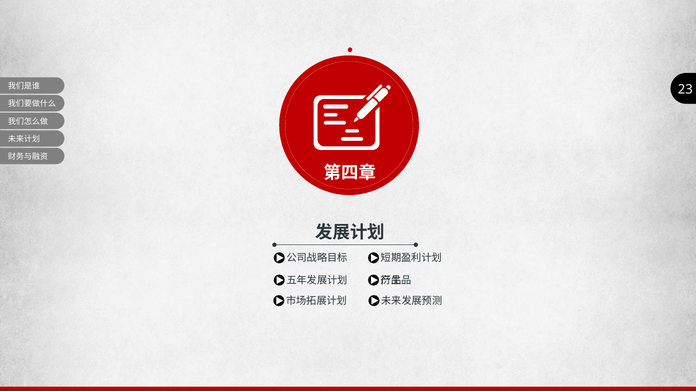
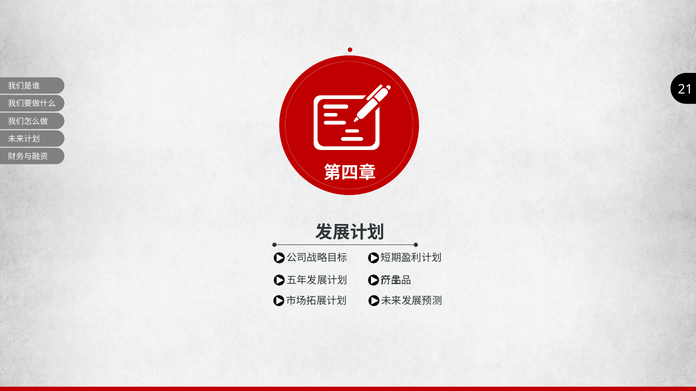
23: 23 -> 21
